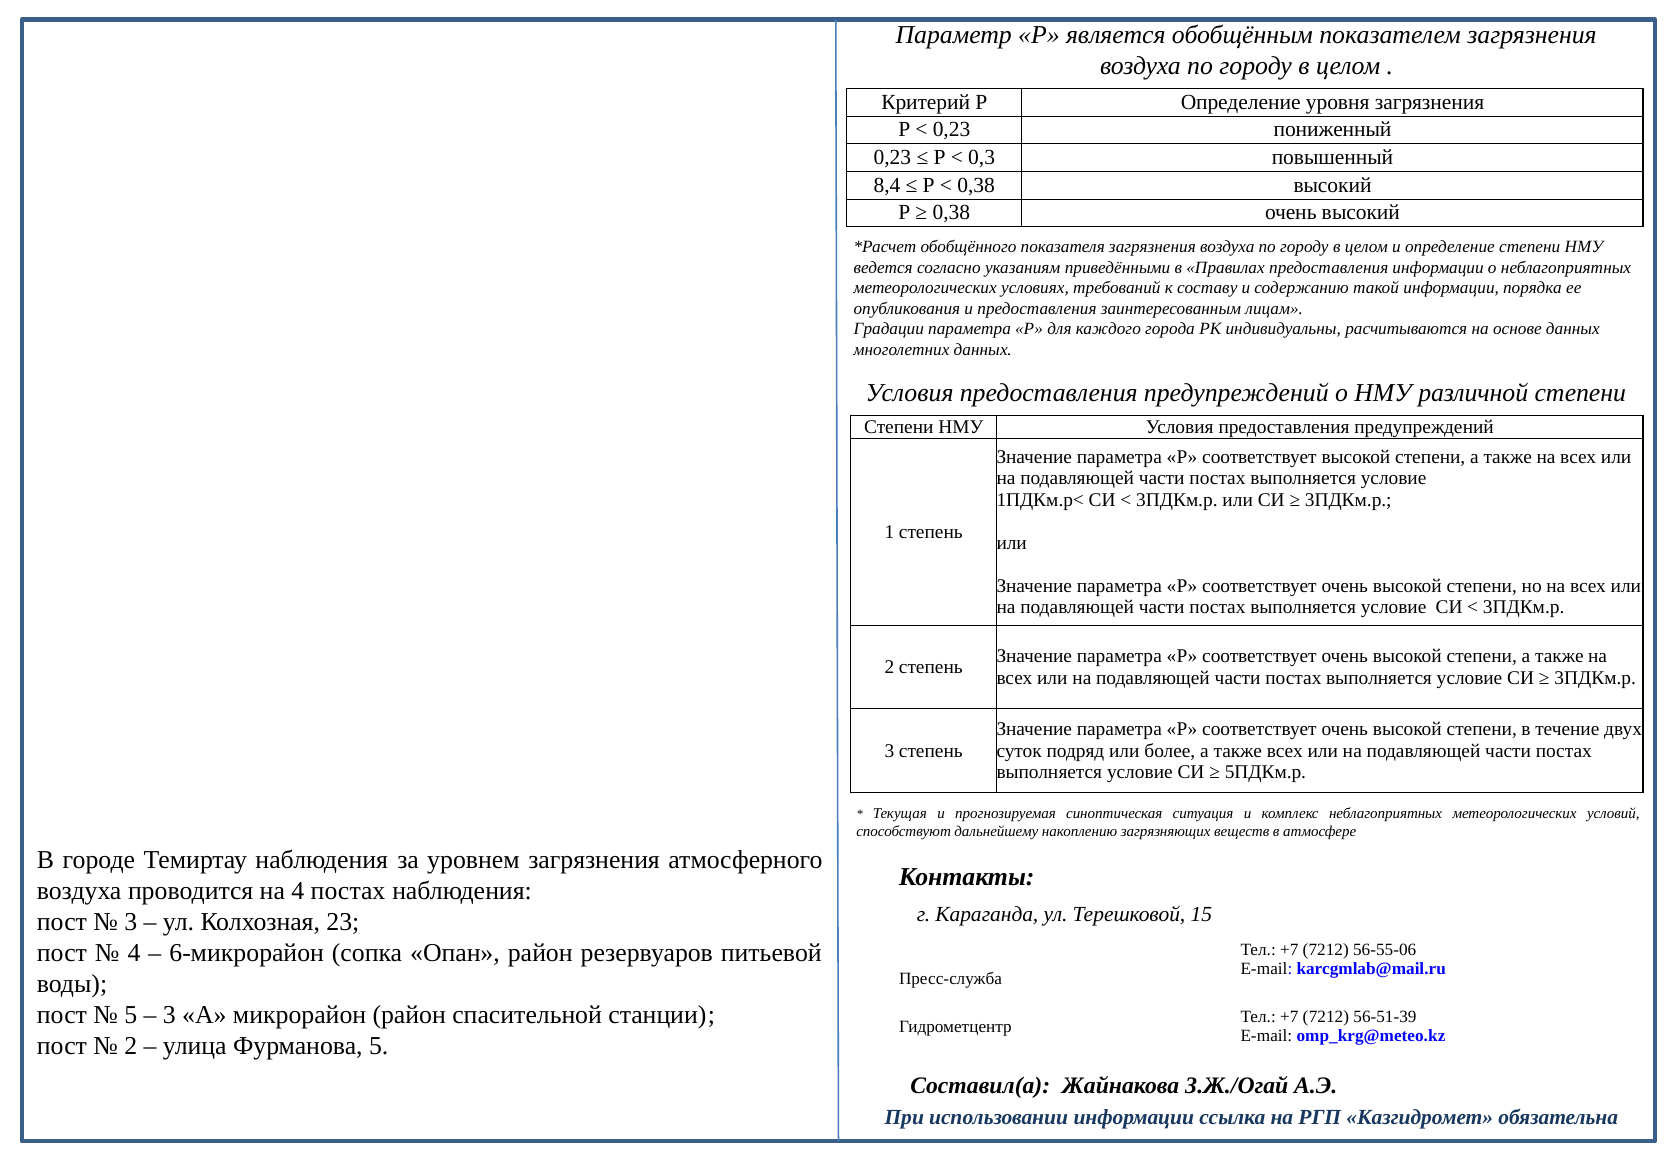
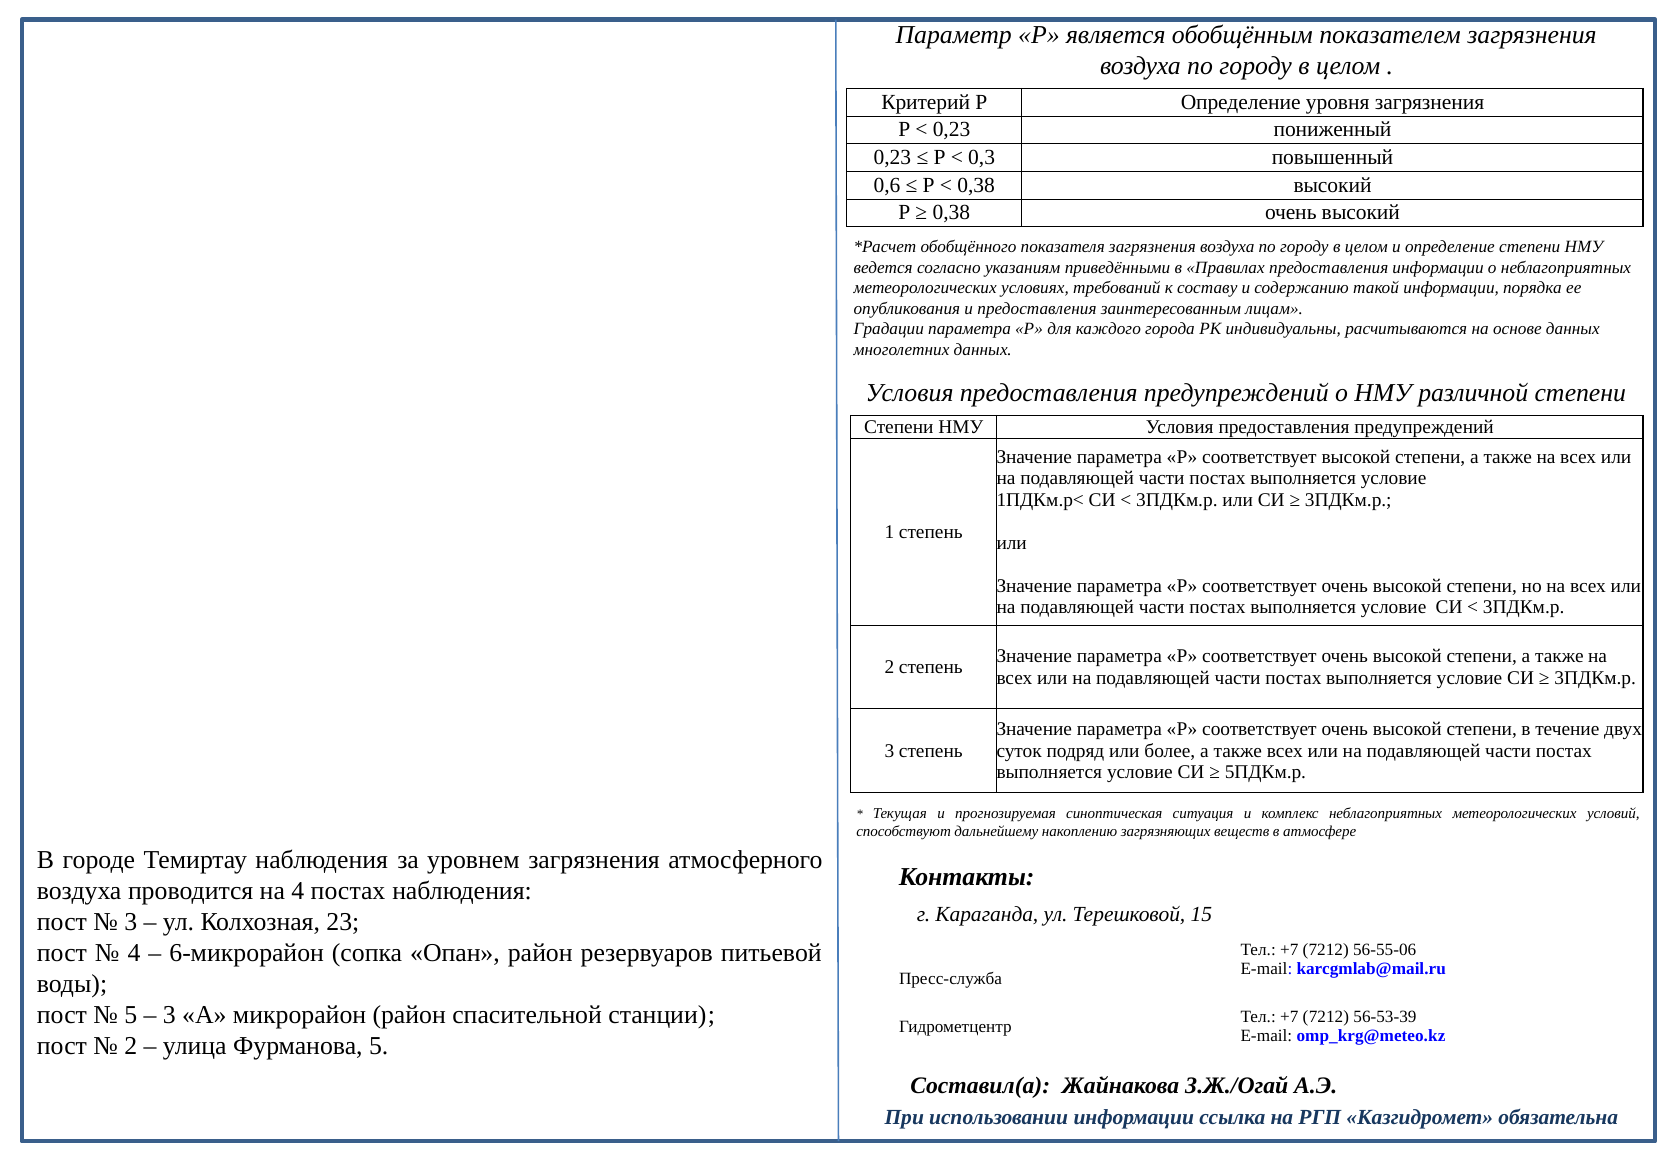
8,4: 8,4 -> 0,6
56-51-39: 56-51-39 -> 56-53-39
